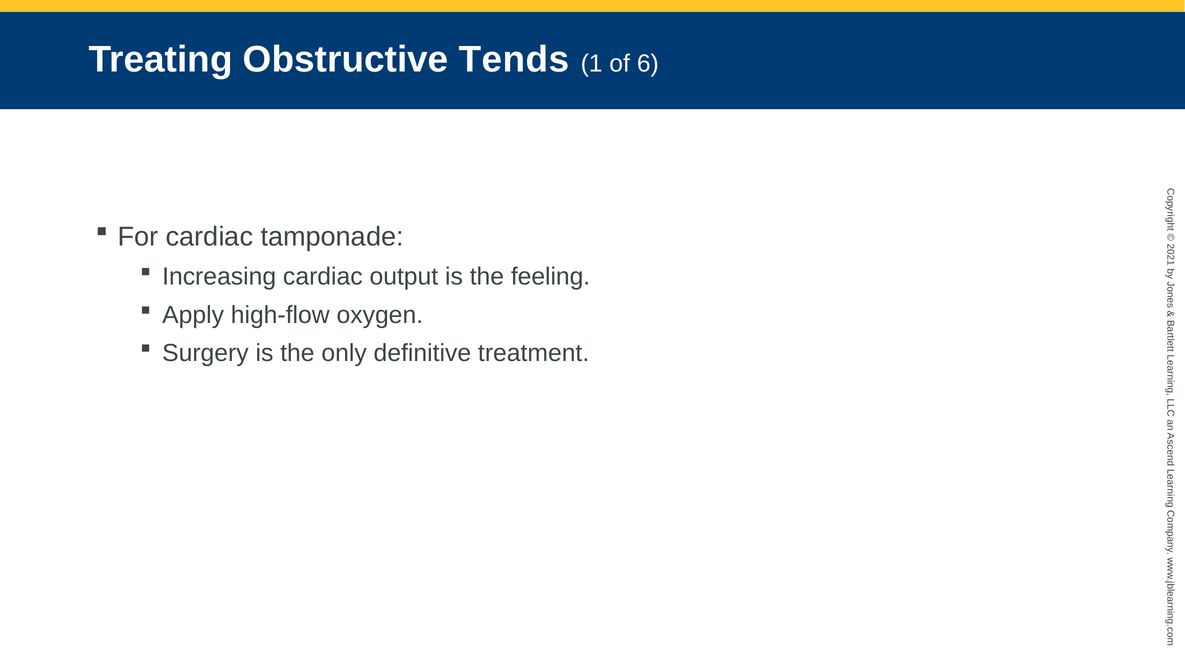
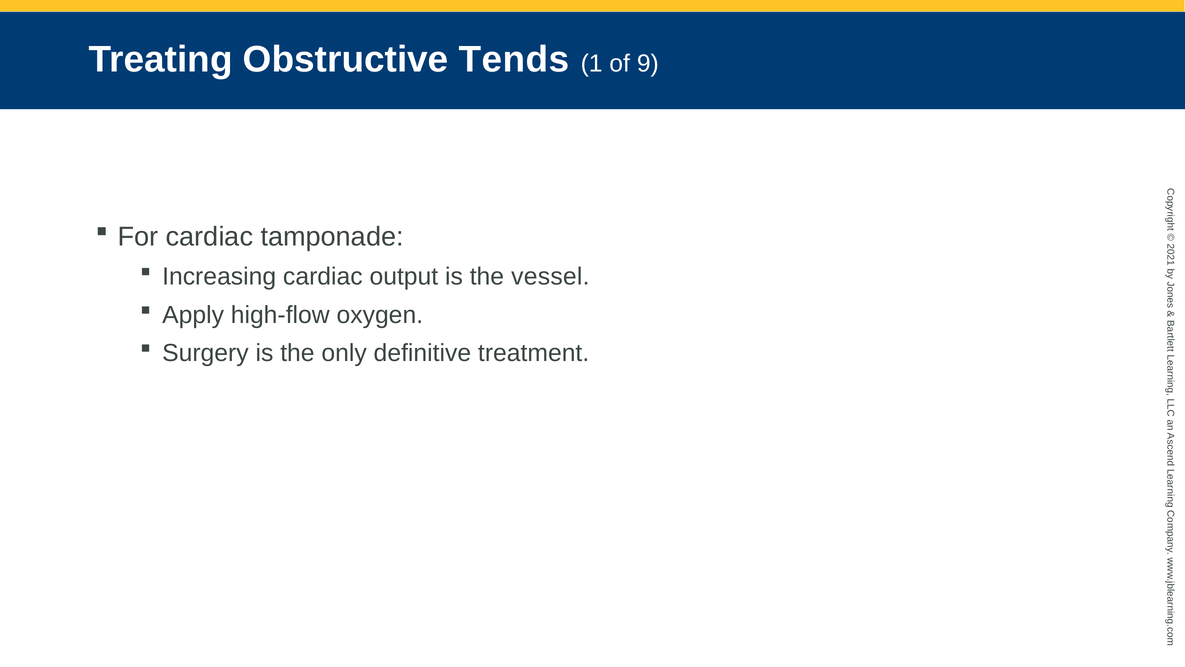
6: 6 -> 9
feeling: feeling -> vessel
